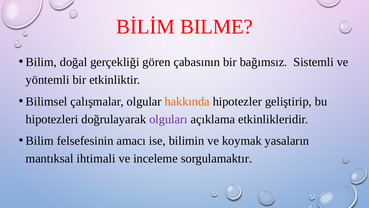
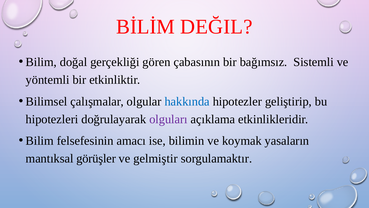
BILME: BILME -> DEĞIL
hakkında colour: orange -> blue
ihtimali: ihtimali -> görüşler
inceleme: inceleme -> gelmiştir
